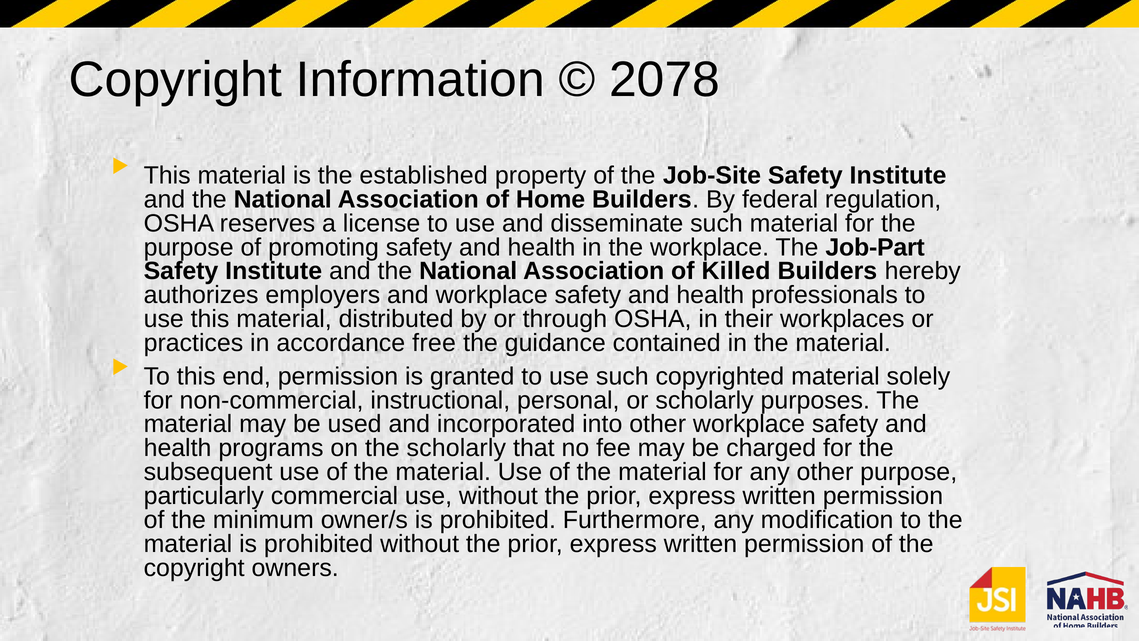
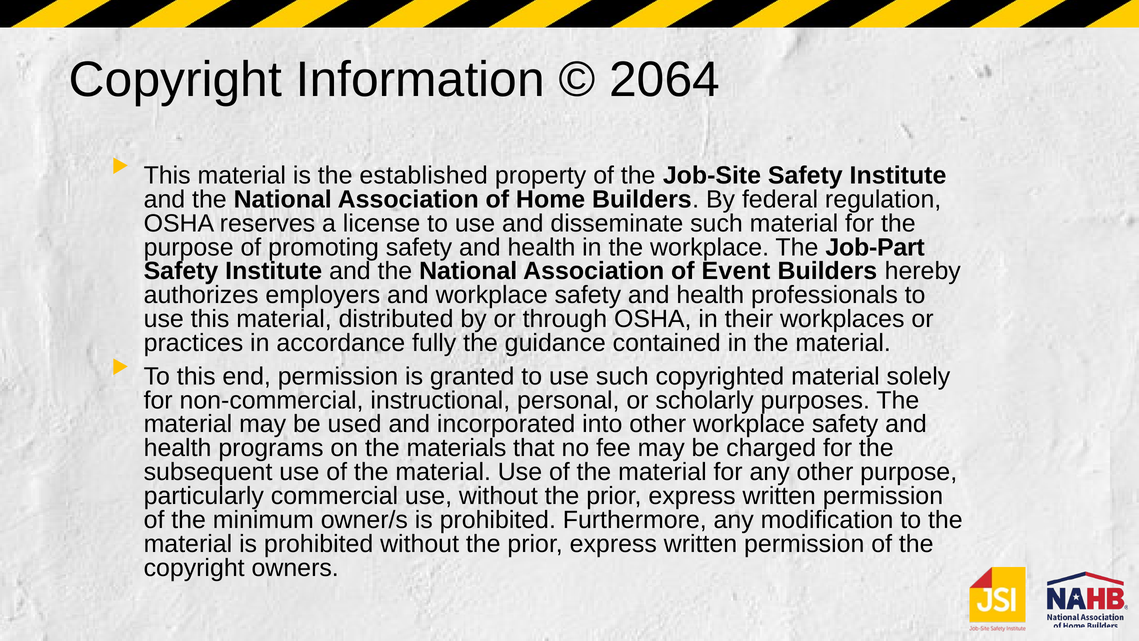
2078: 2078 -> 2064
Killed: Killed -> Event
free: free -> fully
the scholarly: scholarly -> materials
